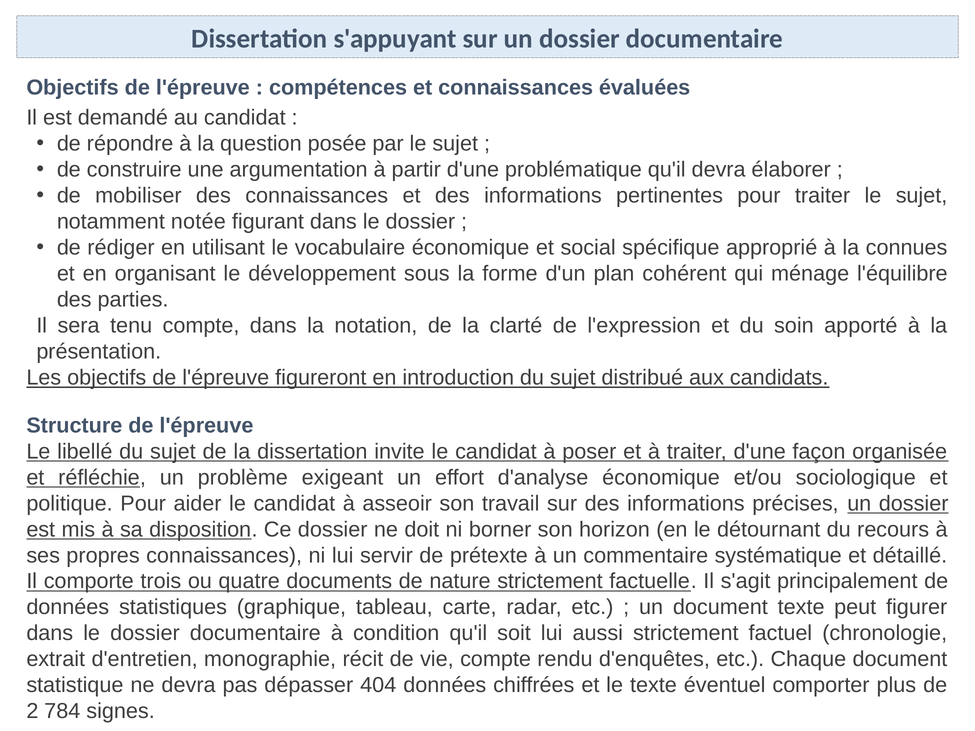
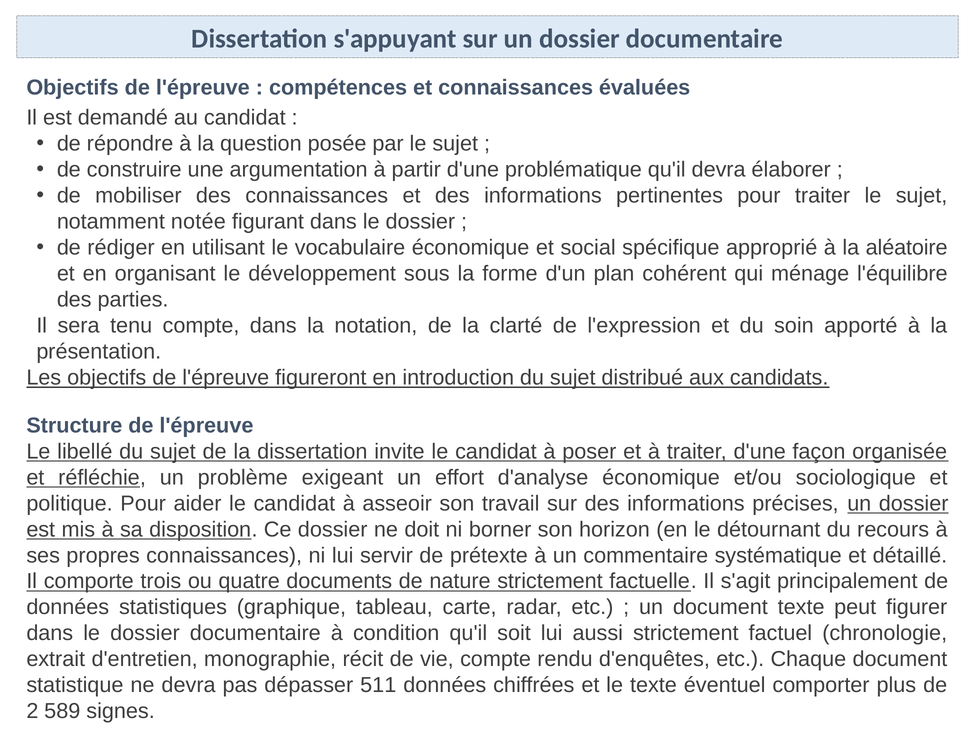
connues: connues -> aléatoire
404: 404 -> 511
784: 784 -> 589
